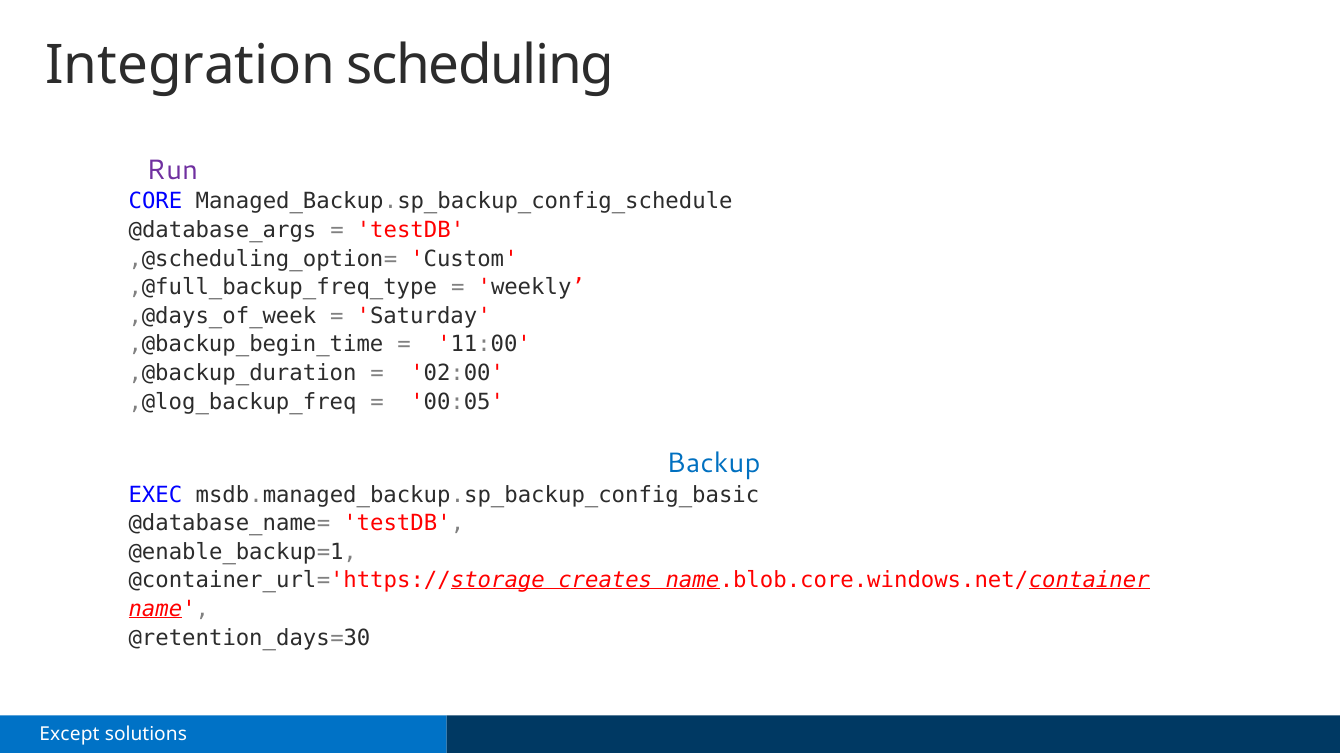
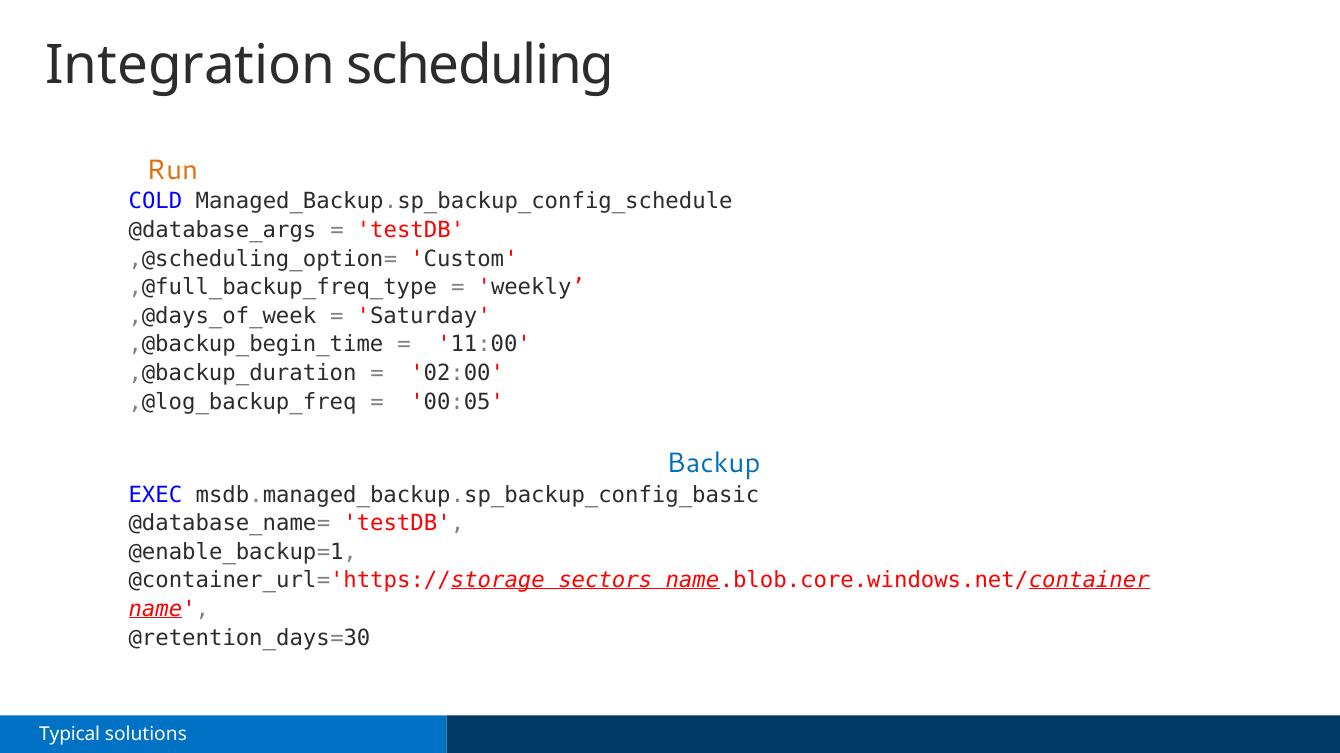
Run at (172, 170) colour: purple -> orange
CORE: CORE -> COLD
creates: creates -> sectors
Except: Except -> Typical
